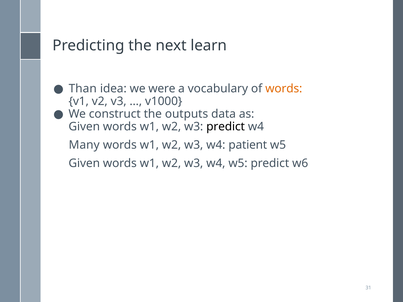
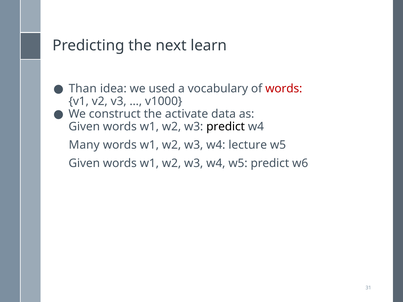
were: were -> used
words at (284, 89) colour: orange -> red
outputs: outputs -> activate
patient: patient -> lecture
